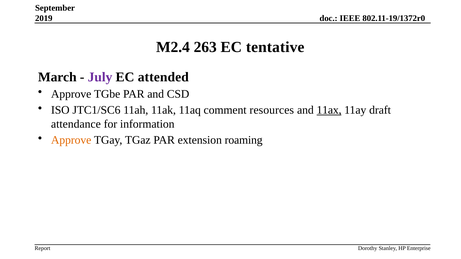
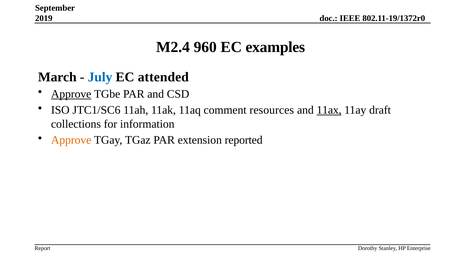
263: 263 -> 960
tentative: tentative -> examples
July colour: purple -> blue
Approve at (71, 94) underline: none -> present
attendance: attendance -> collections
roaming: roaming -> reported
